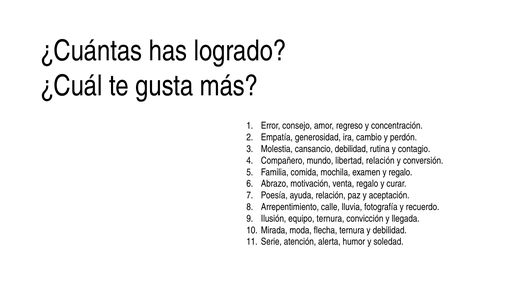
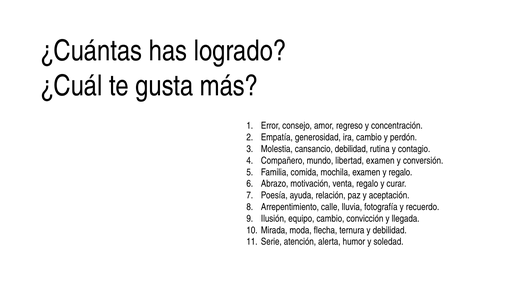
libertad relación: relación -> examen
equipo ternura: ternura -> cambio
